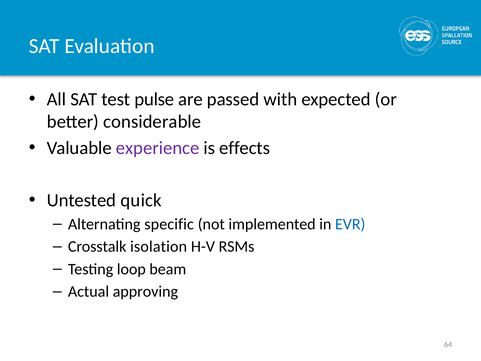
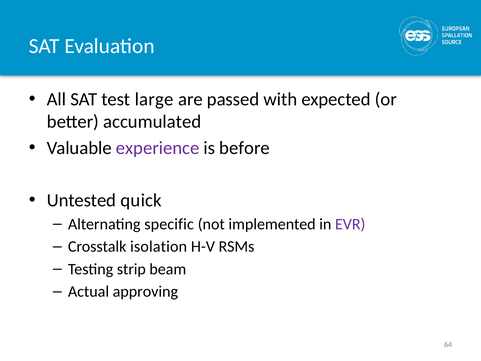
pulse: pulse -> large
considerable: considerable -> accumulated
effects: effects -> before
EVR colour: blue -> purple
loop: loop -> strip
